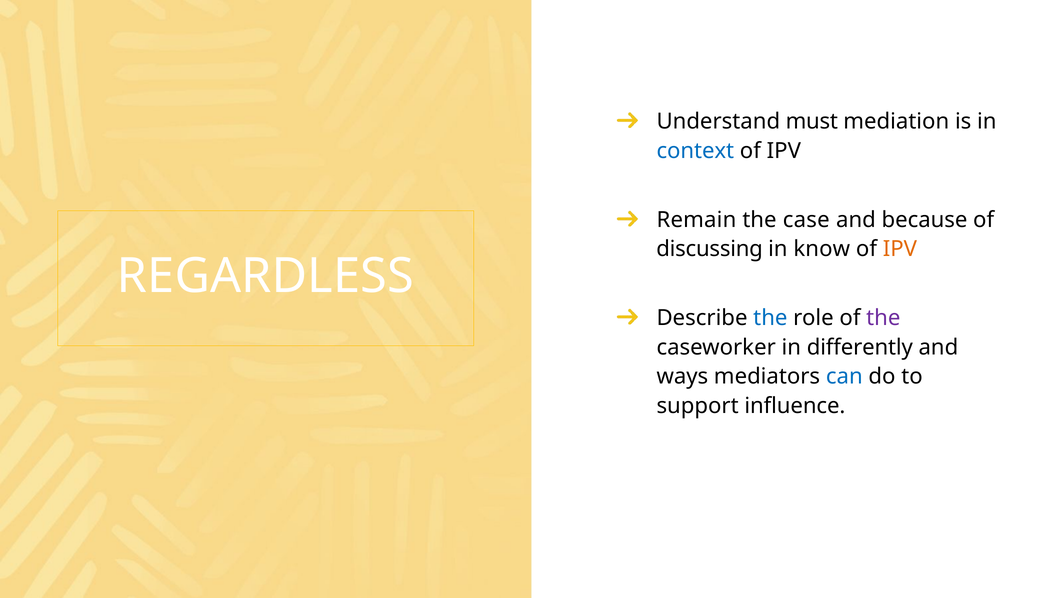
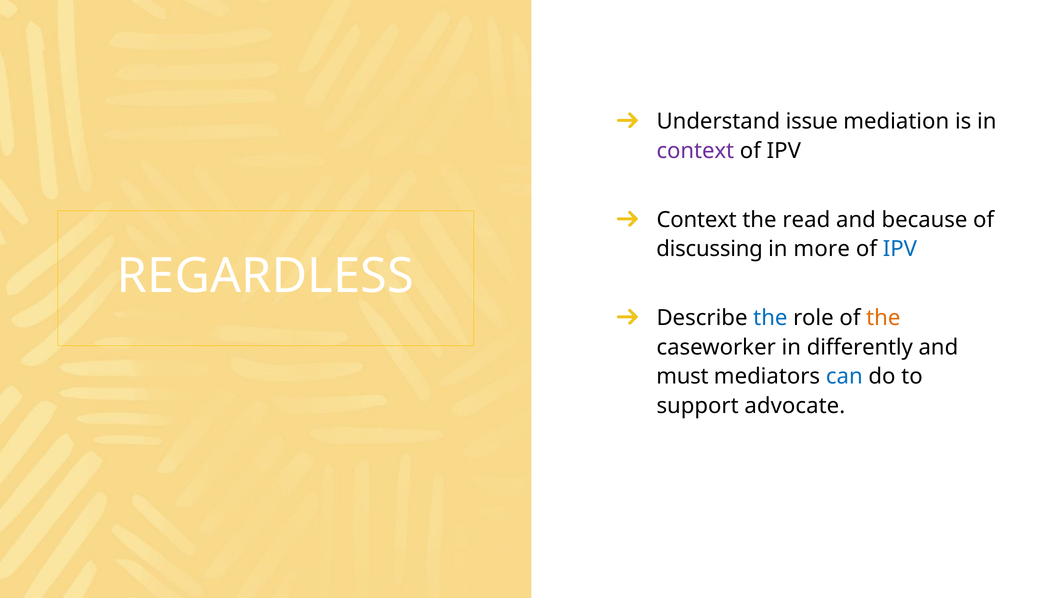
must: must -> issue
context at (695, 151) colour: blue -> purple
Remain at (696, 220): Remain -> Context
case: case -> read
know: know -> more
IPV at (900, 249) colour: orange -> blue
the at (883, 318) colour: purple -> orange
ways: ways -> must
influence: influence -> advocate
